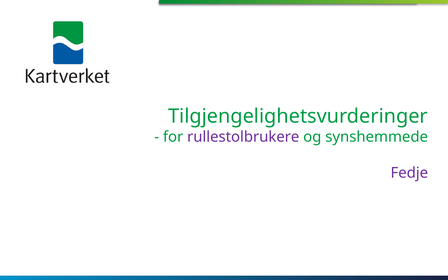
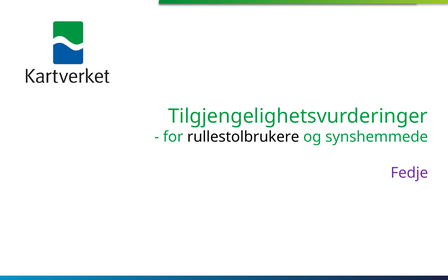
rullestolbrukere colour: purple -> black
